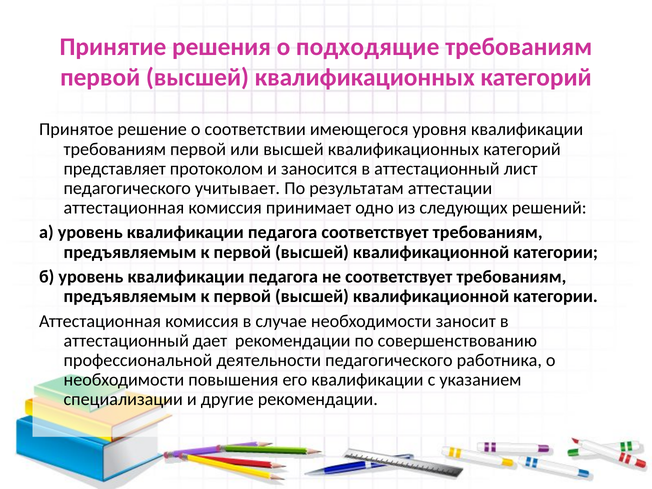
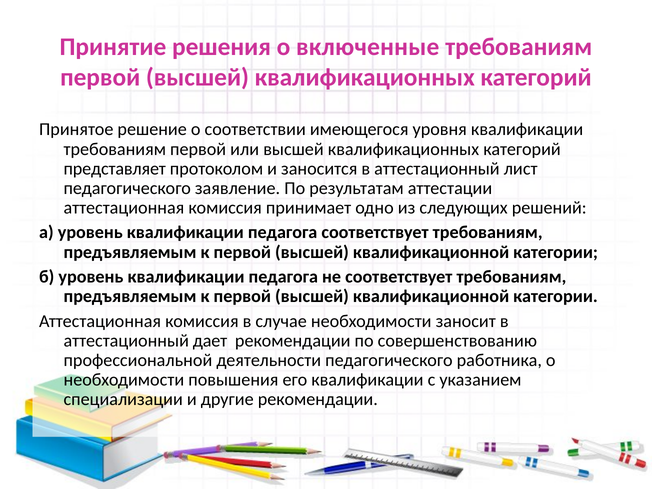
подходящие: подходящие -> включенные
учитывает: учитывает -> заявление
